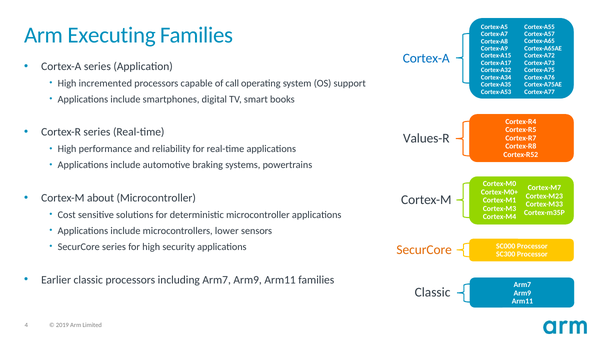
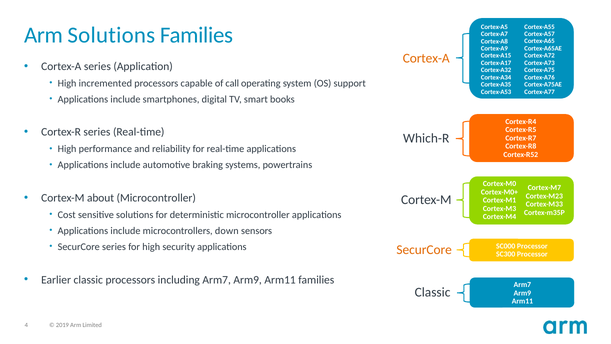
Arm Executing: Executing -> Solutions
Cortex-A at (426, 58) colour: blue -> orange
Values-R: Values-R -> Which-R
lower: lower -> down
